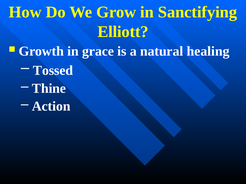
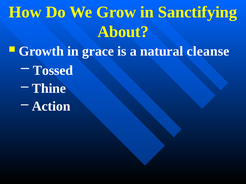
Elliott: Elliott -> About
healing: healing -> cleanse
